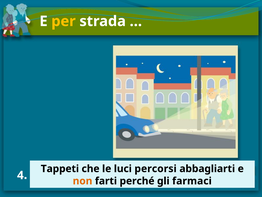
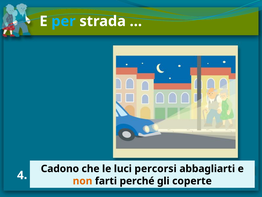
per colour: yellow -> light blue
Tappeti: Tappeti -> Cadono
farmaci: farmaci -> coperte
